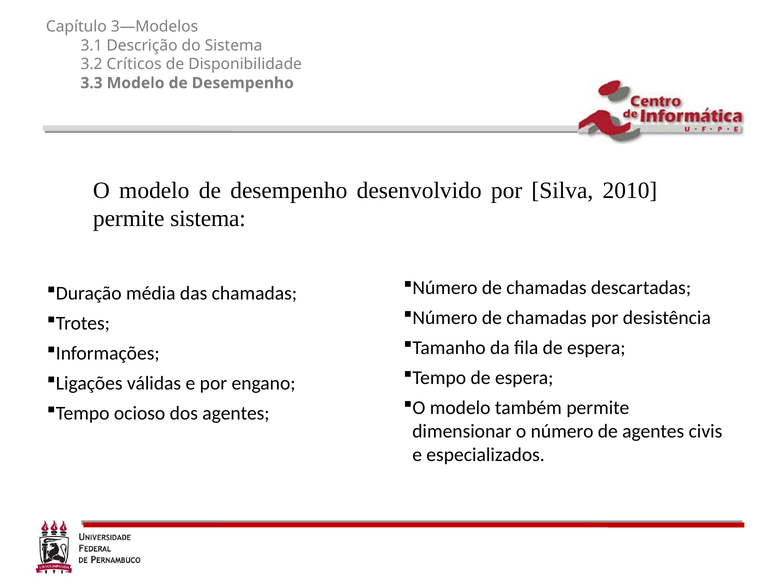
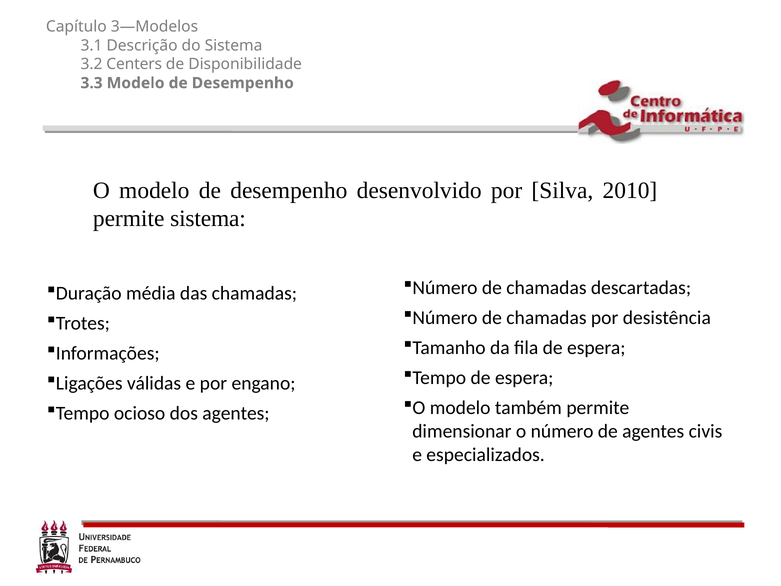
Críticos: Críticos -> Centers
